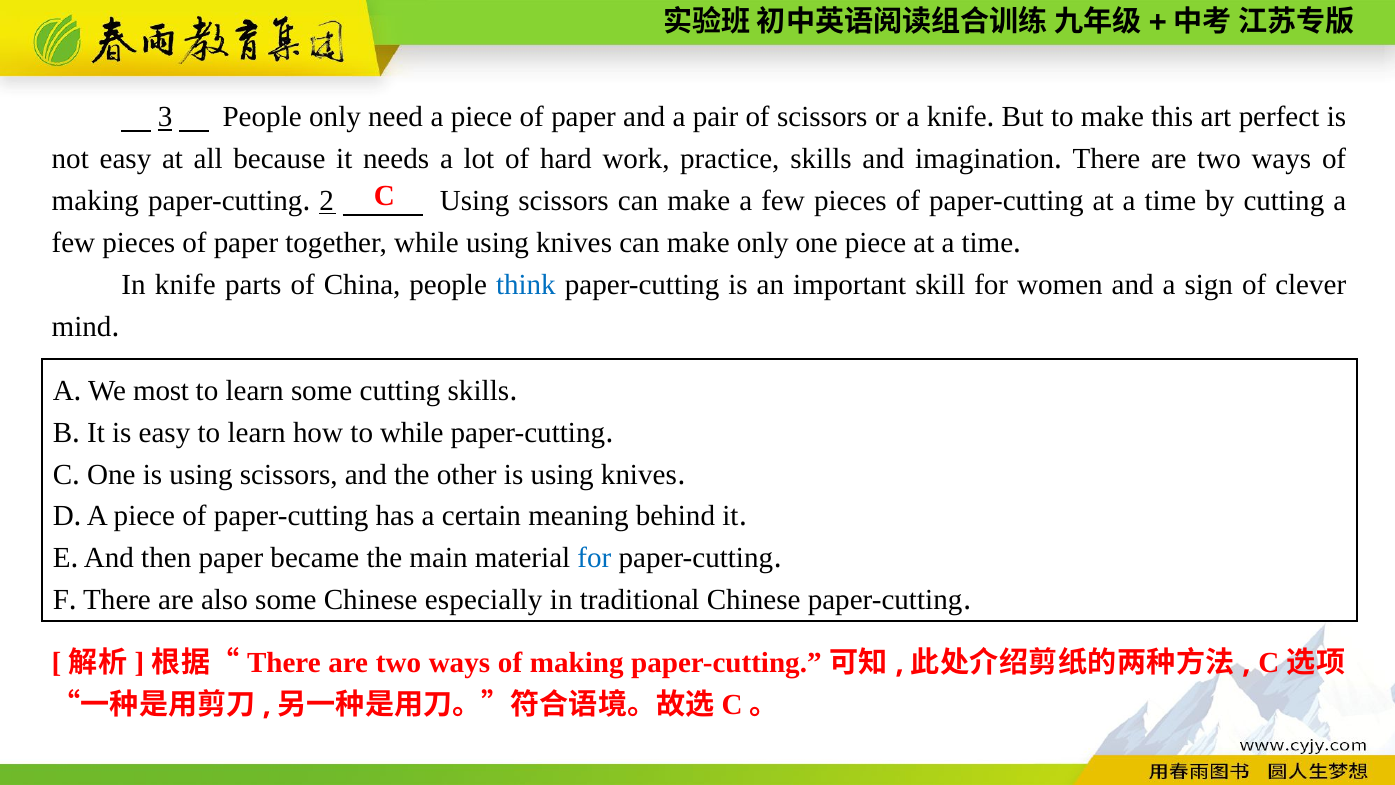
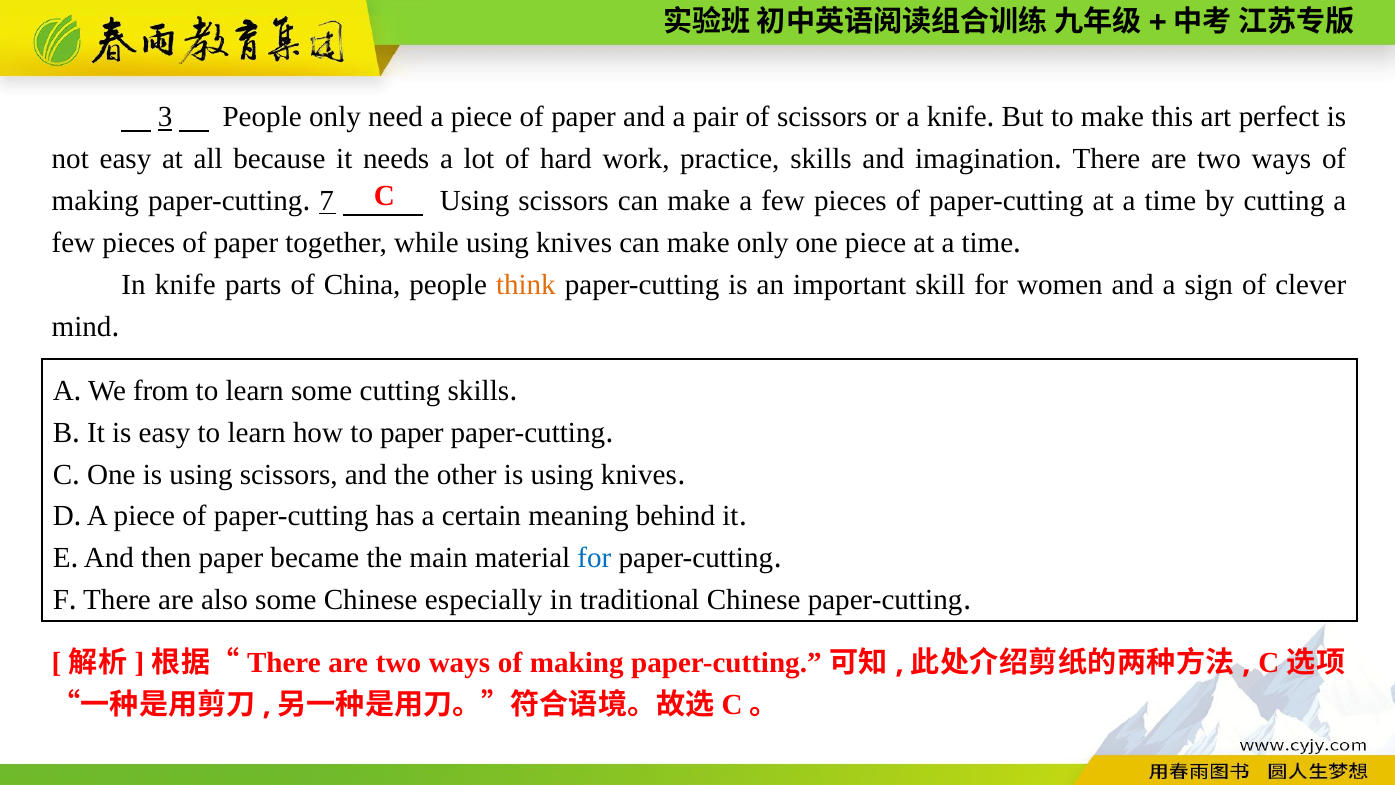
2: 2 -> 7
think colour: blue -> orange
most: most -> from
to while: while -> paper
